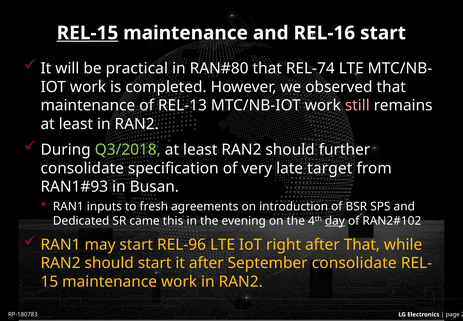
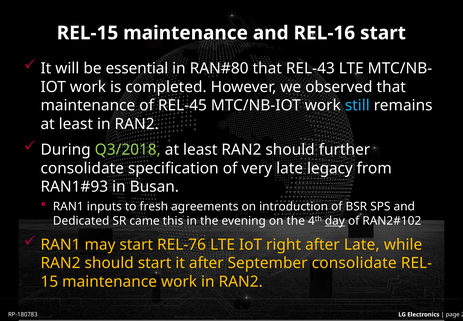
REL-15 underline: present -> none
practical: practical -> essential
REL-74: REL-74 -> REL-43
REL-13: REL-13 -> REL-45
still colour: pink -> light blue
target: target -> legacy
REL-96: REL-96 -> REL-76
after That: That -> Late
